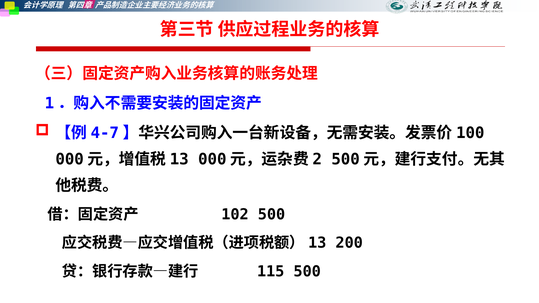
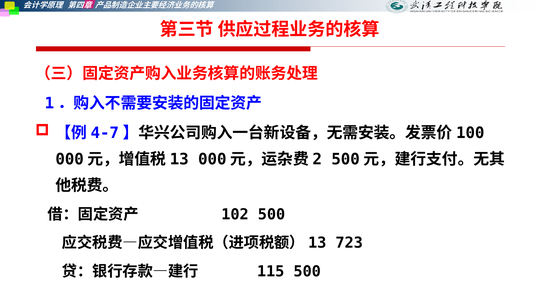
200: 200 -> 723
